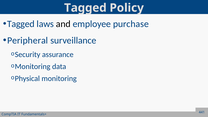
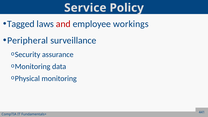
Tagged at (85, 8): Tagged -> Service
and colour: black -> red
purchase: purchase -> workings
